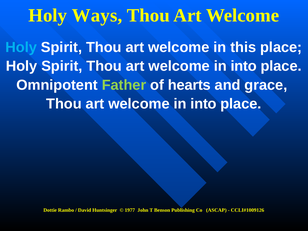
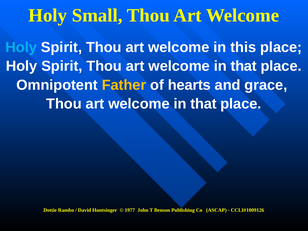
Ways: Ways -> Small
into at (244, 66): into -> that
Father colour: light green -> yellow
into at (204, 104): into -> that
